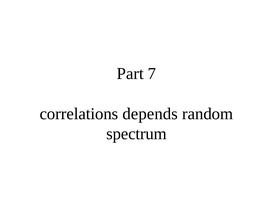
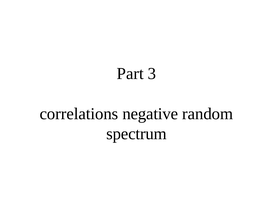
7: 7 -> 3
depends: depends -> negative
